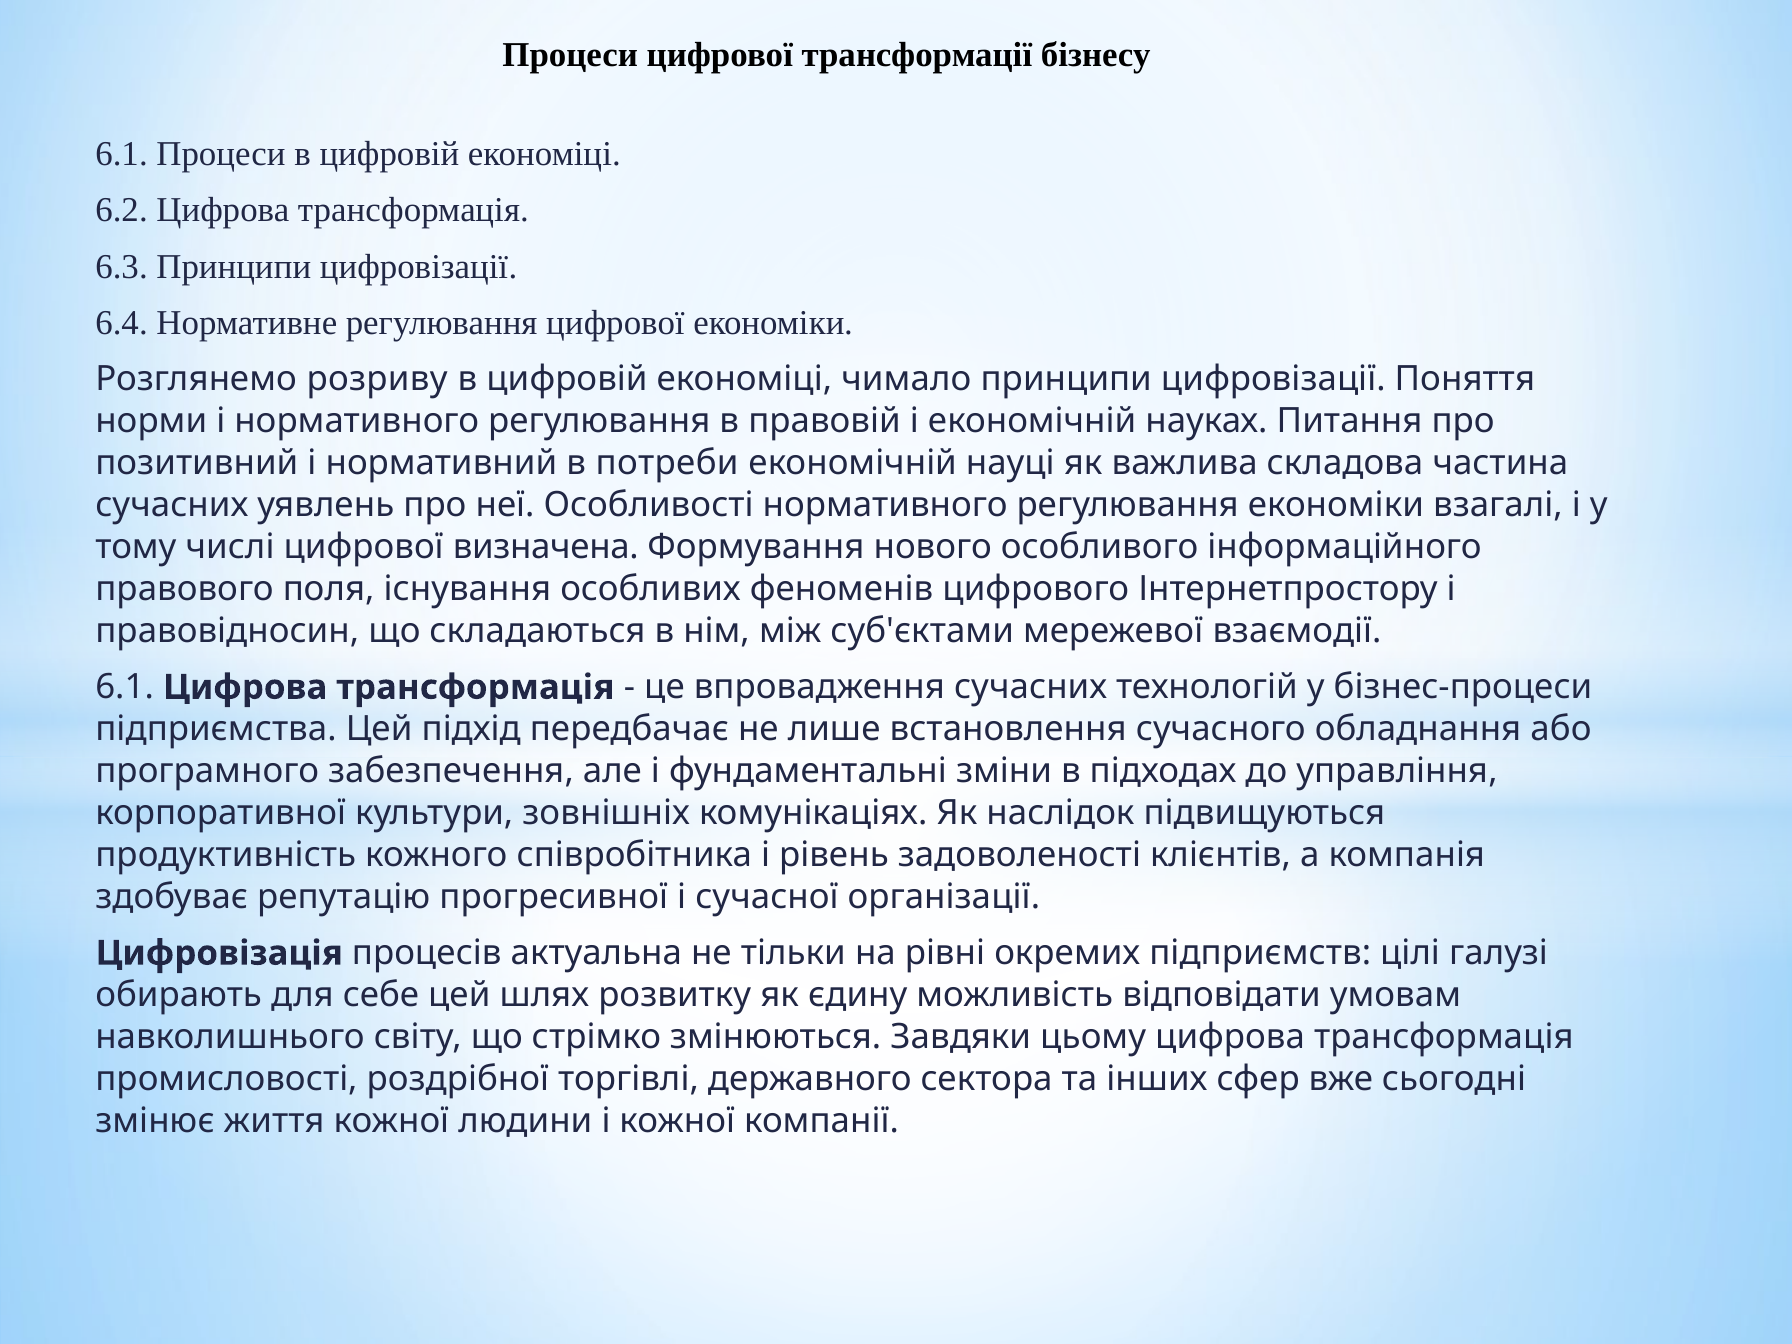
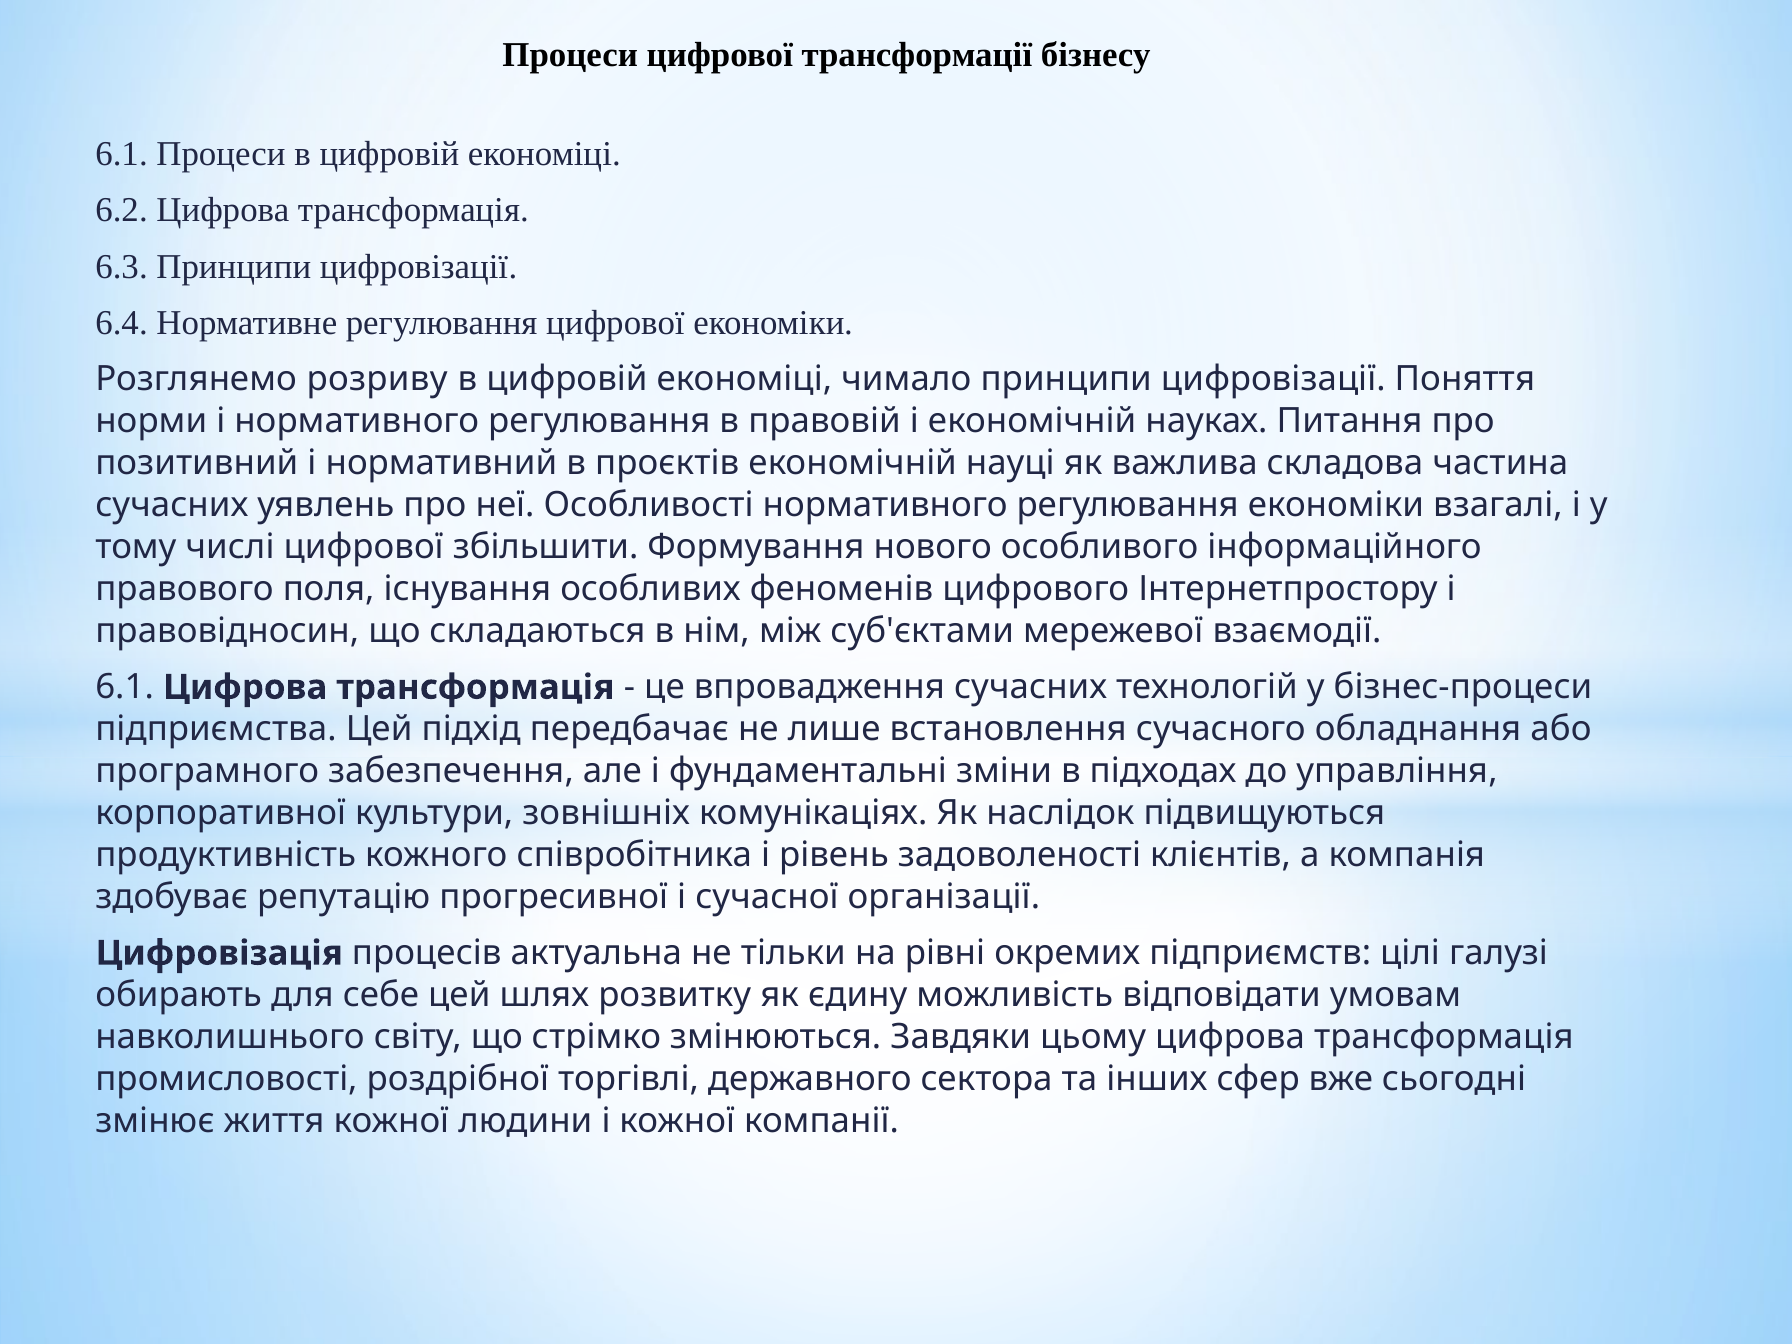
потреби: потреби -> проєктів
визначена: визначена -> збільшити
